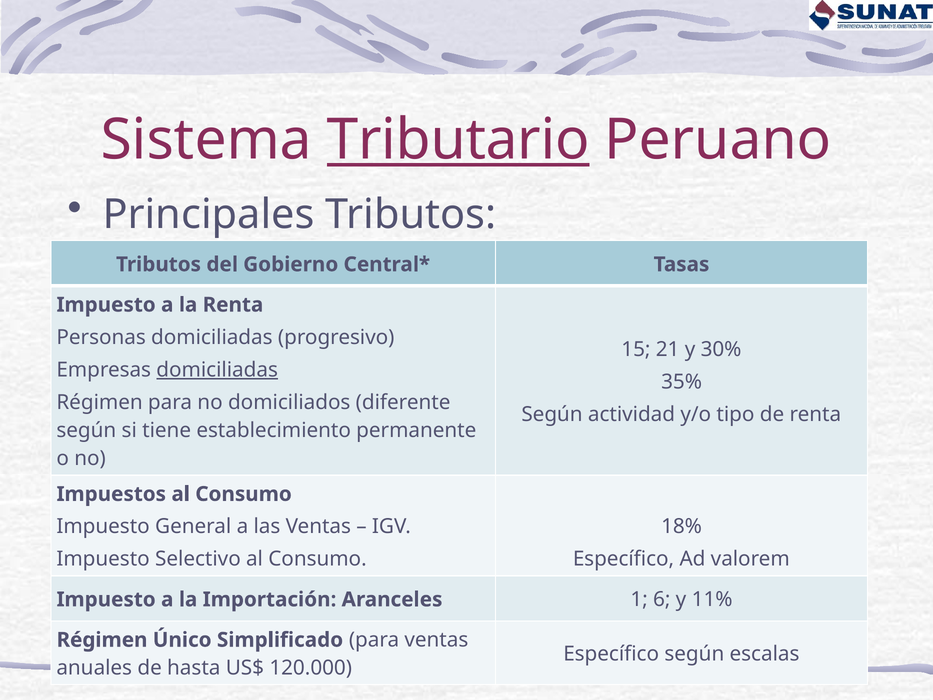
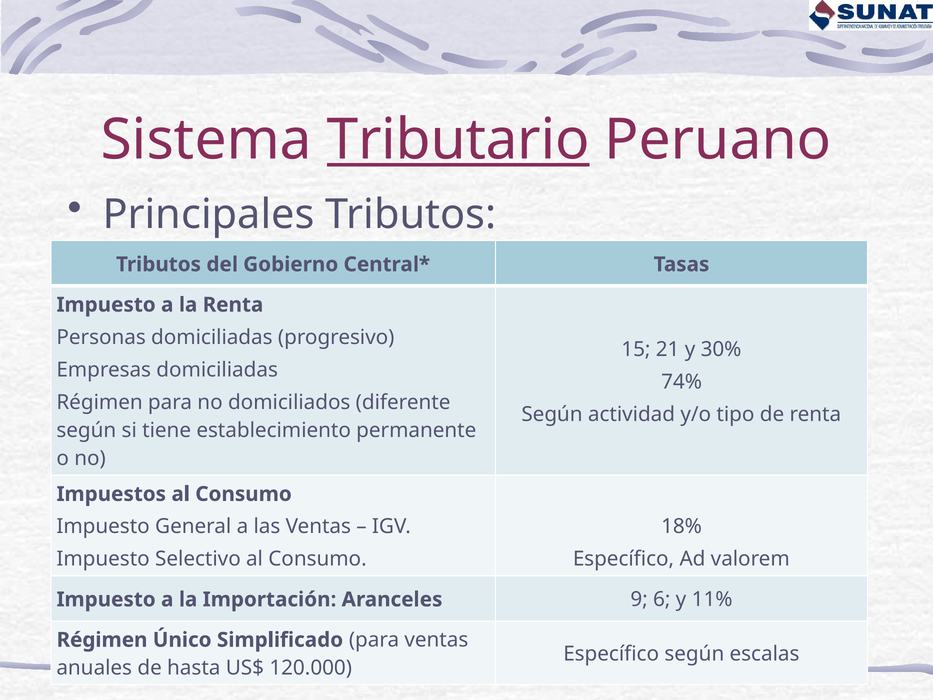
domiciliadas at (217, 370) underline: present -> none
35%: 35% -> 74%
1: 1 -> 9
